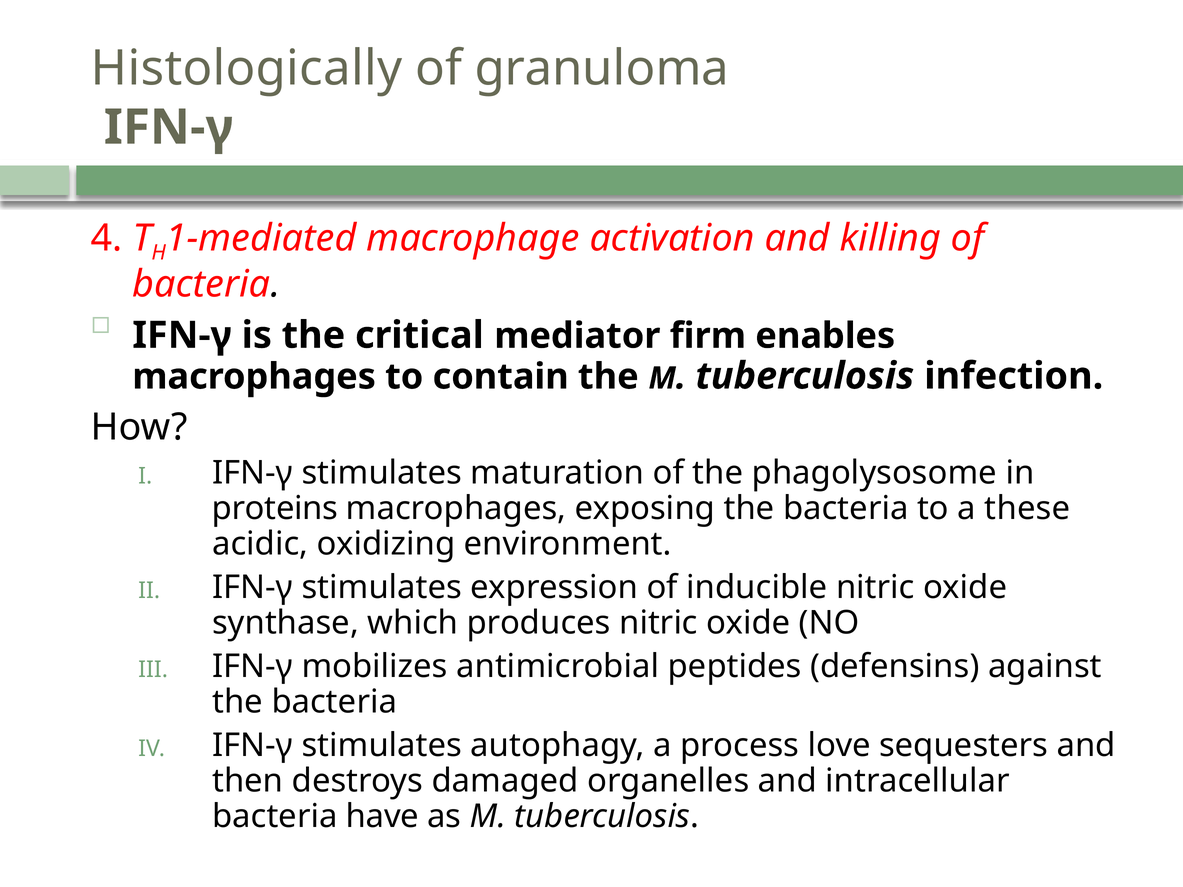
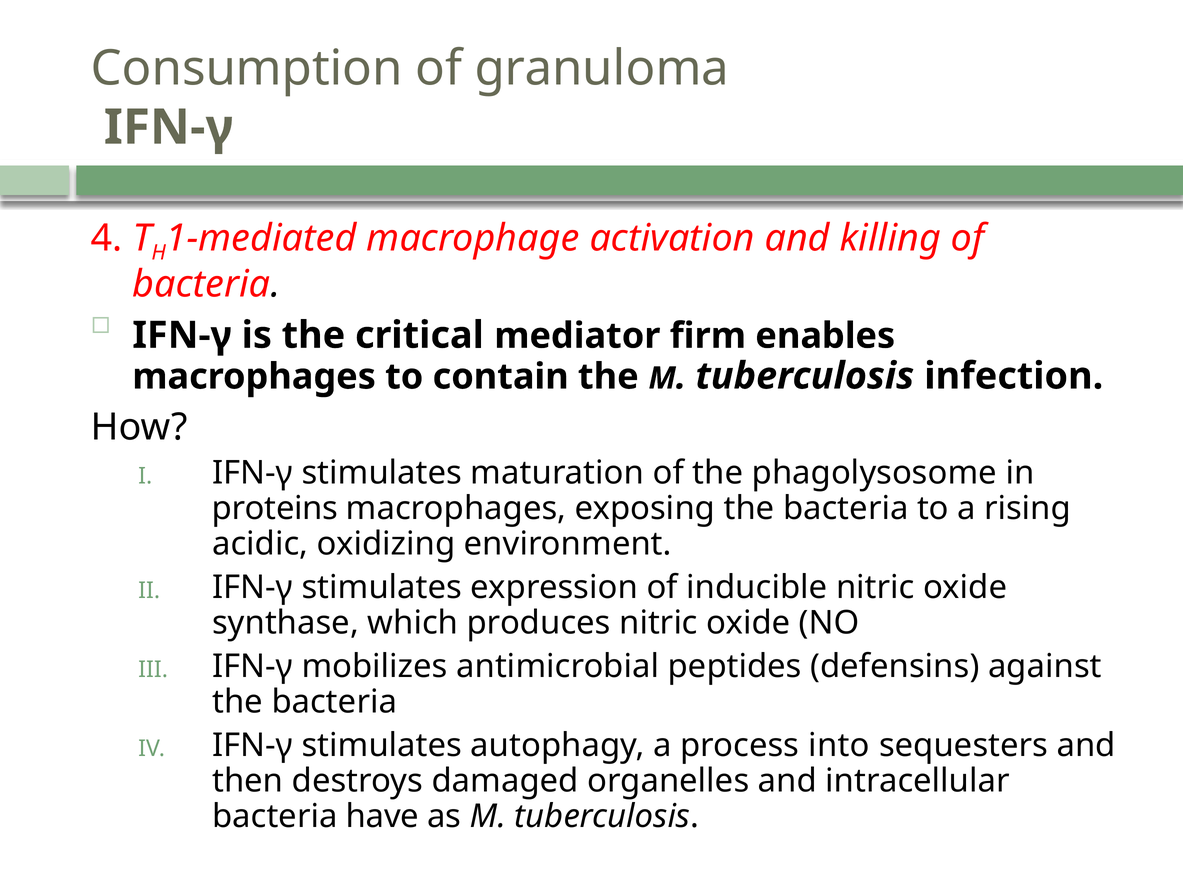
Histologically: Histologically -> Consumption
these: these -> rising
love: love -> into
